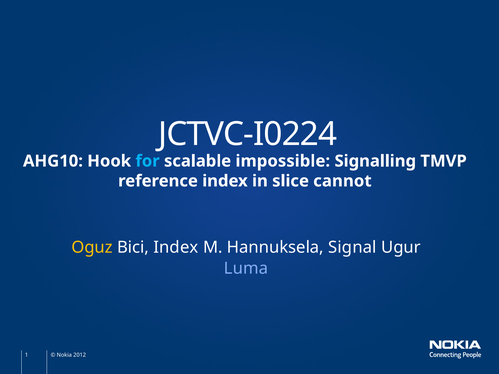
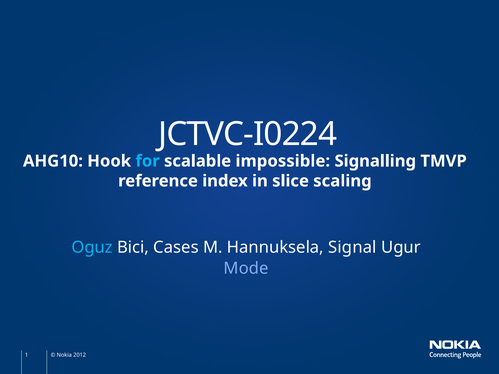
cannot: cannot -> scaling
Oguz colour: yellow -> light blue
Bici Index: Index -> Cases
Luma: Luma -> Mode
